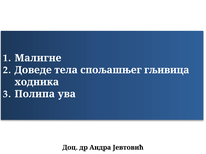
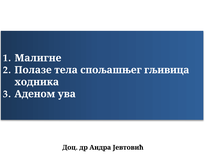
Доведе: Доведе -> Полазе
Полипа: Полипа -> Аденом
